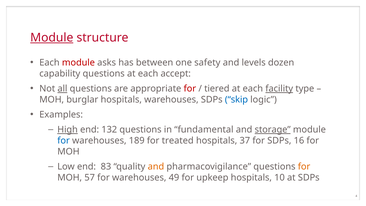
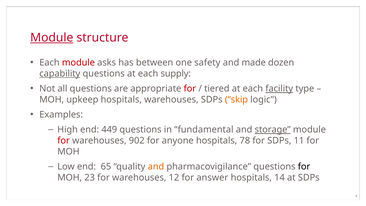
levels: levels -> made
capability underline: none -> present
accept: accept -> supply
all underline: present -> none
burglar: burglar -> upkeep
skip colour: blue -> orange
High underline: present -> none
132: 132 -> 449
for at (64, 141) colour: blue -> red
189: 189 -> 902
treated: treated -> anyone
37: 37 -> 78
16: 16 -> 11
83: 83 -> 65
for at (304, 167) colour: orange -> black
57: 57 -> 23
49: 49 -> 12
upkeep: upkeep -> answer
10: 10 -> 14
